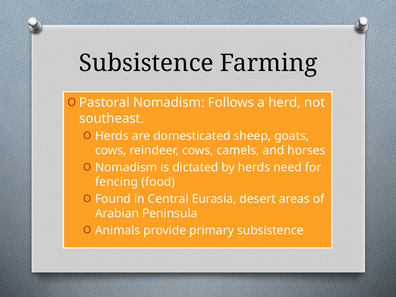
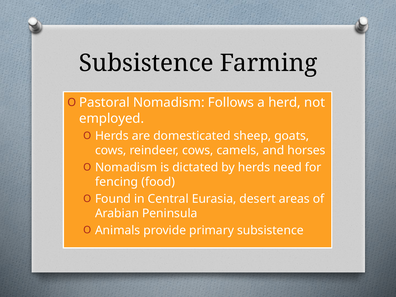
southeast: southeast -> employed
